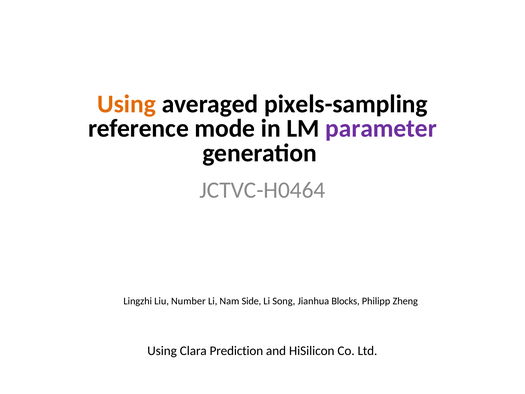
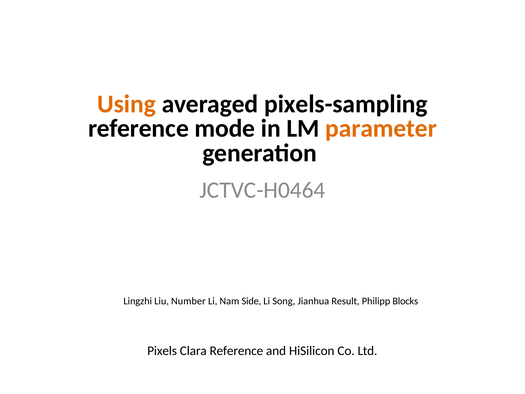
parameter colour: purple -> orange
Blocks: Blocks -> Result
Zheng: Zheng -> Blocks
Using at (162, 351): Using -> Pixels
Clara Prediction: Prediction -> Reference
